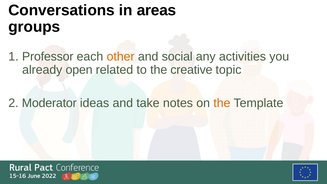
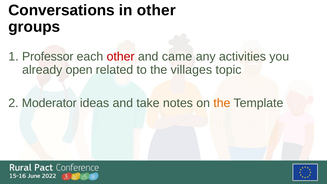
in areas: areas -> other
other at (121, 56) colour: orange -> red
social: social -> came
creative: creative -> villages
